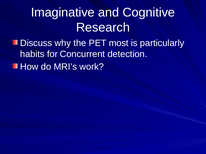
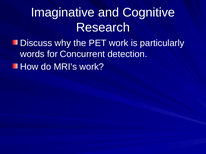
PET most: most -> work
habits: habits -> words
